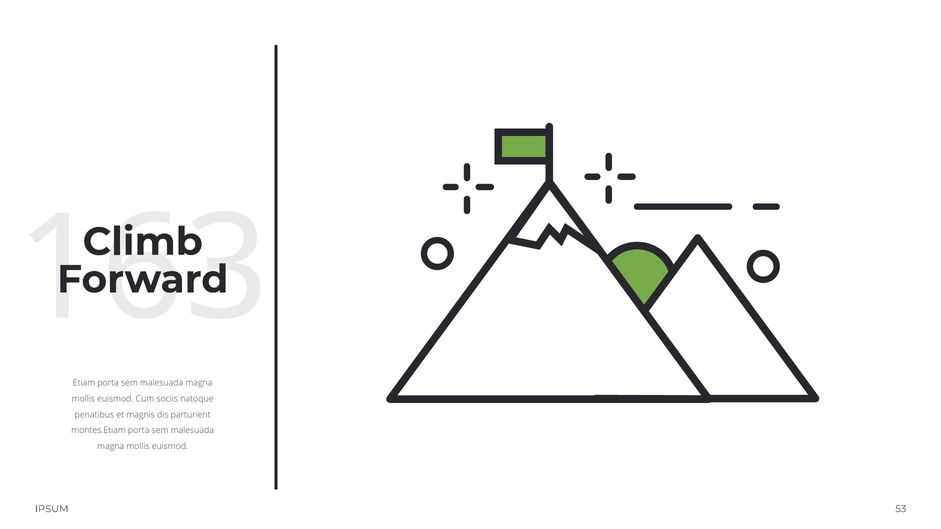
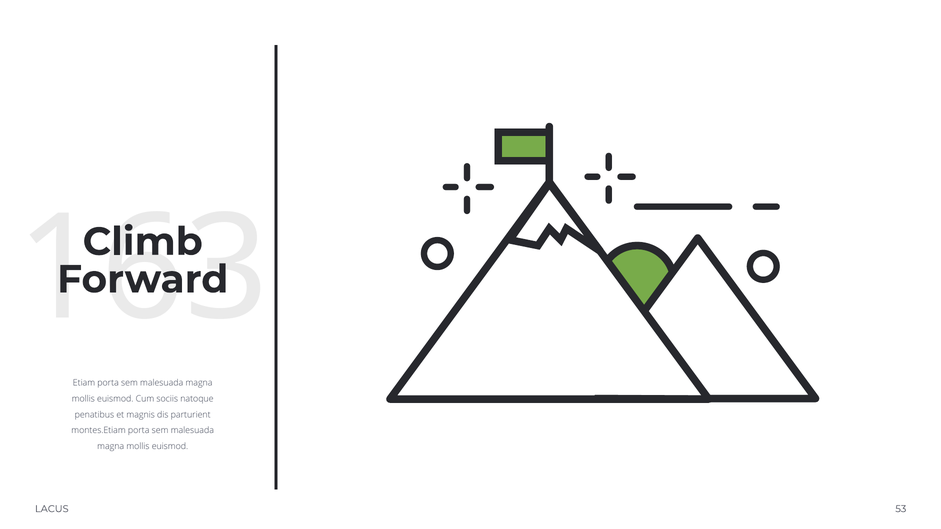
IPSUM: IPSUM -> LACUS
